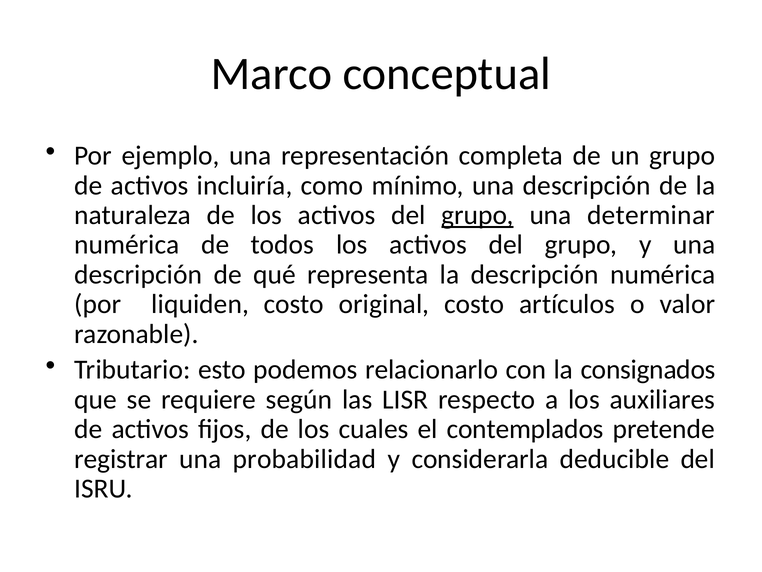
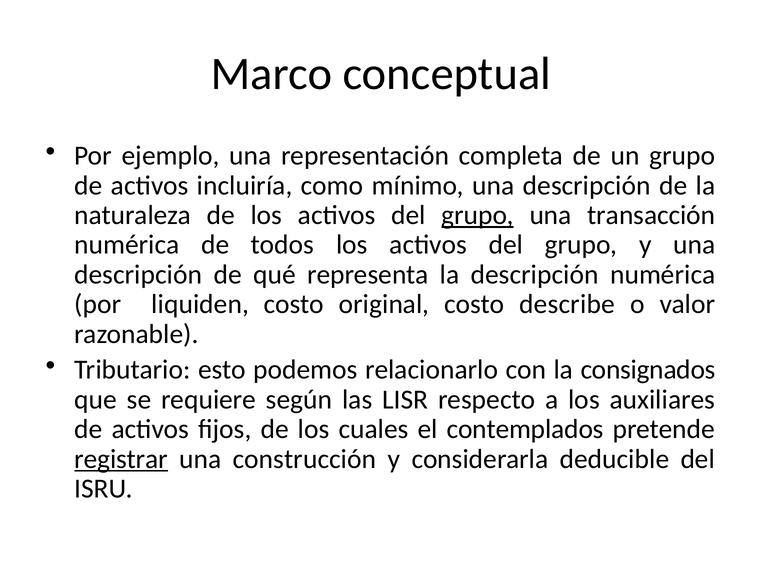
determinar: determinar -> transacción
artículos: artículos -> describe
registrar underline: none -> present
probabilidad: probabilidad -> construcción
